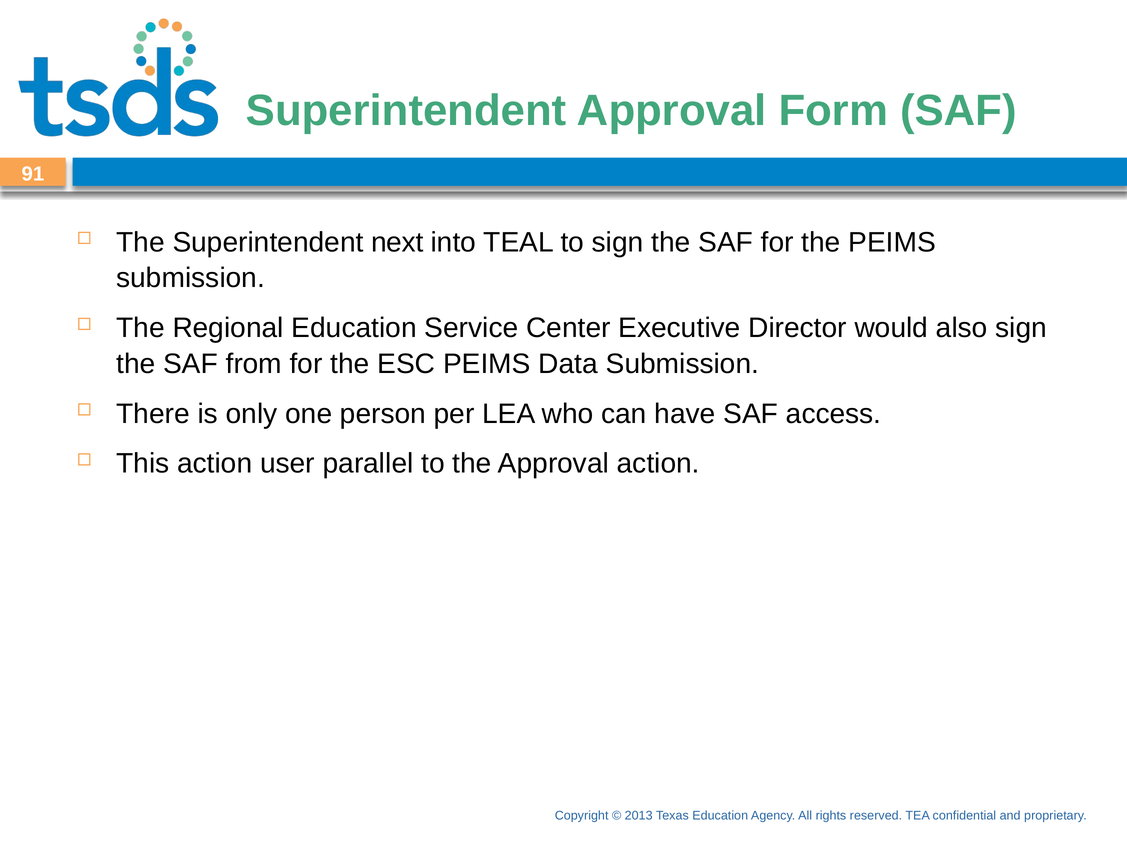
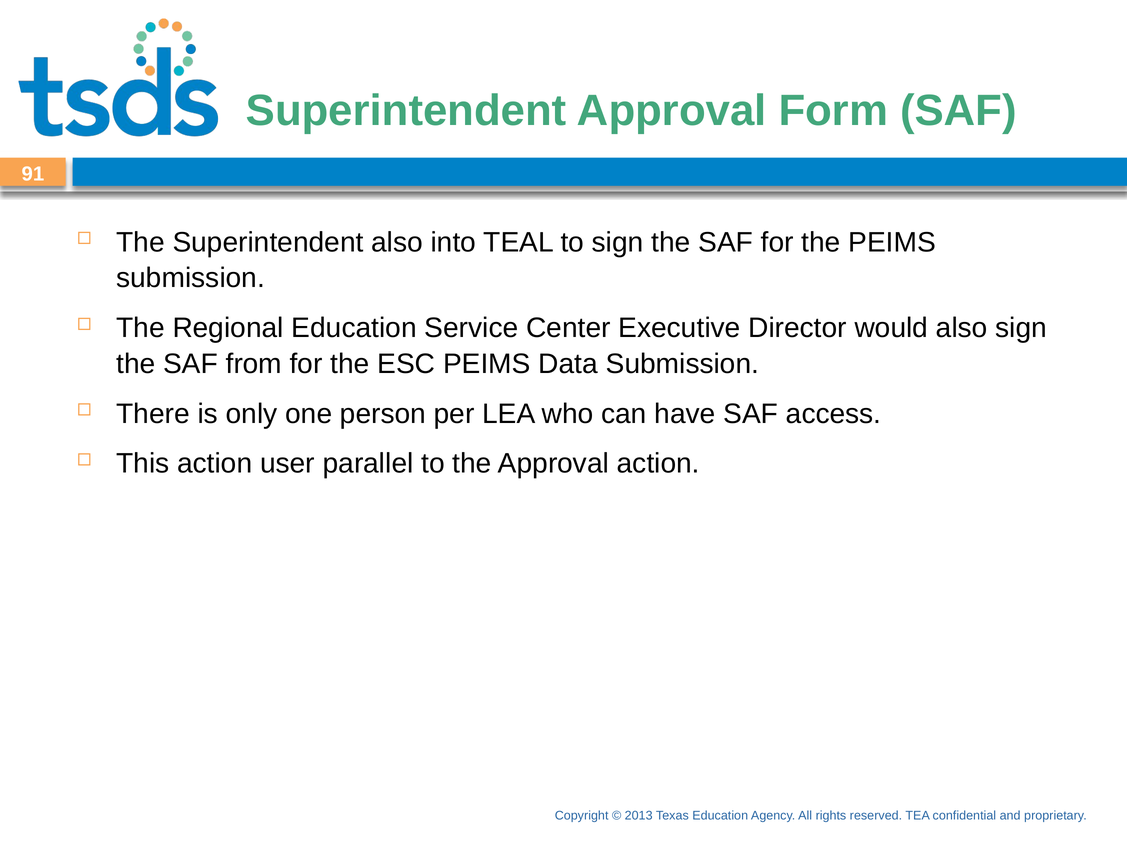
Superintendent next: next -> also
